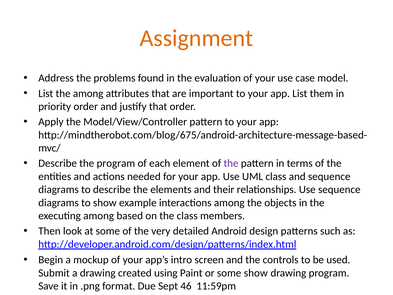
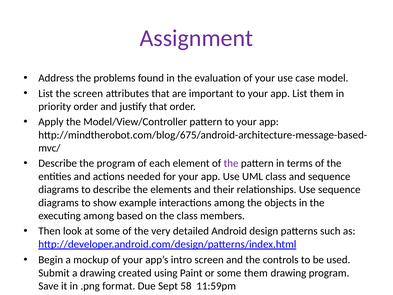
Assignment colour: orange -> purple
the among: among -> screen
some show: show -> them
46: 46 -> 58
